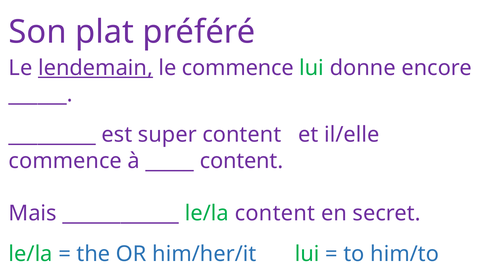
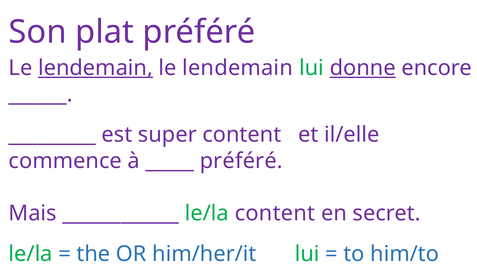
commence at (238, 68): commence -> lendemain
donne underline: none -> present
content at (241, 161): content -> préféré
